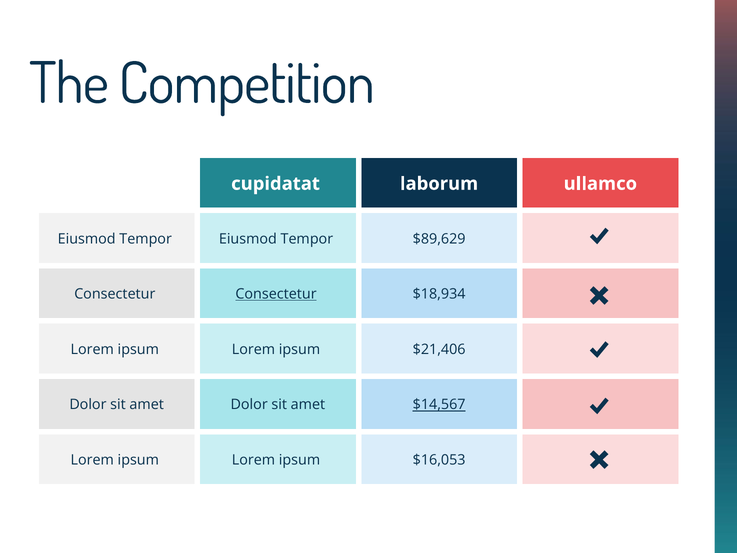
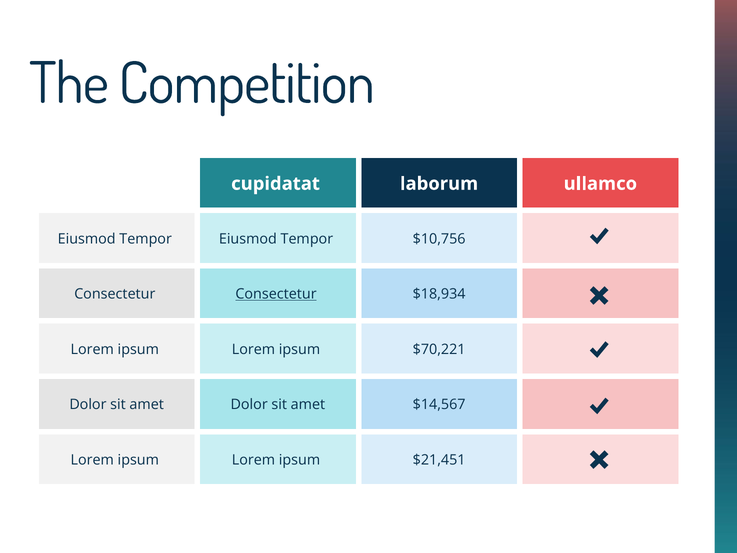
$89,629: $89,629 -> $10,756
$21,406: $21,406 -> $70,221
$14,567 underline: present -> none
$16,053: $16,053 -> $21,451
